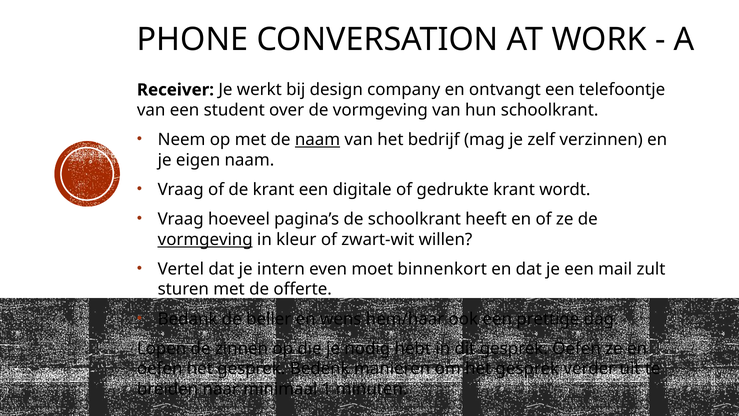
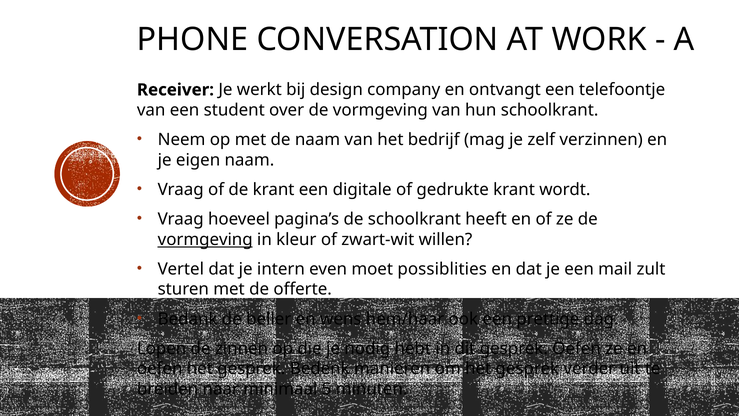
naam at (318, 140) underline: present -> none
binnenkort: binnenkort -> possiblities
1: 1 -> 5
